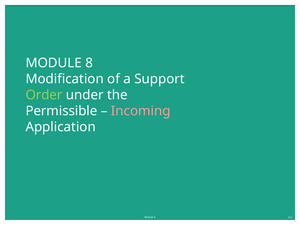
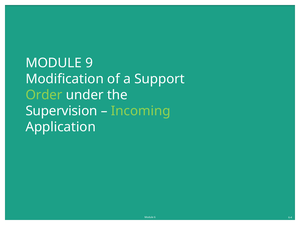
8: 8 -> 9
Permissible: Permissible -> Supervision
Incoming colour: pink -> light green
